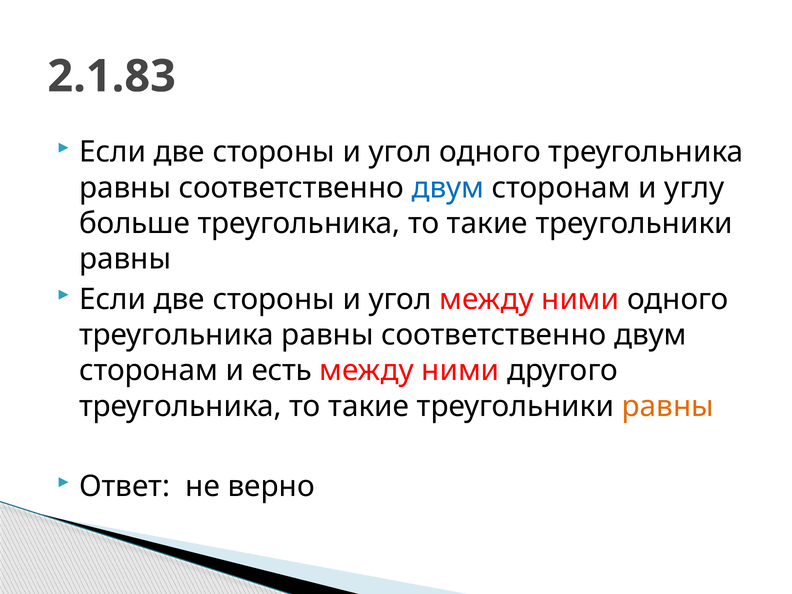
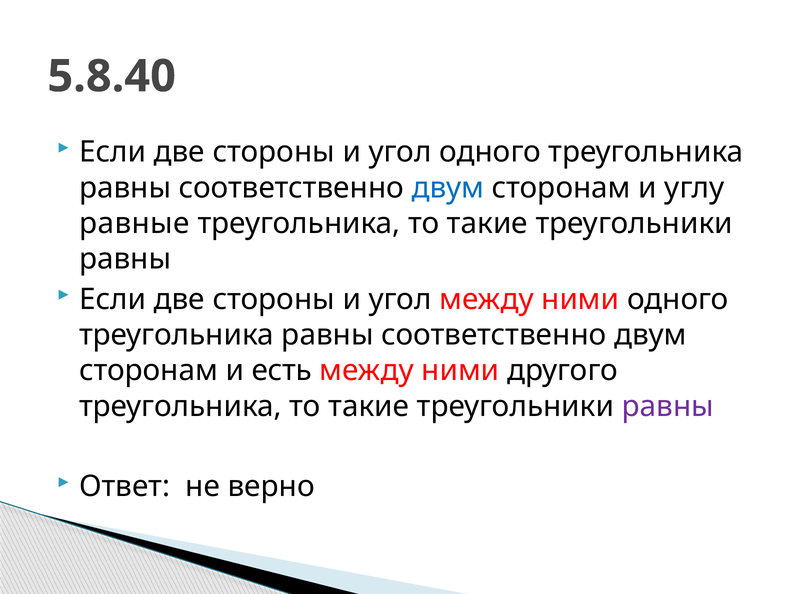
2.1.83: 2.1.83 -> 5.8.40
больше: больше -> равные
равны at (668, 406) colour: orange -> purple
